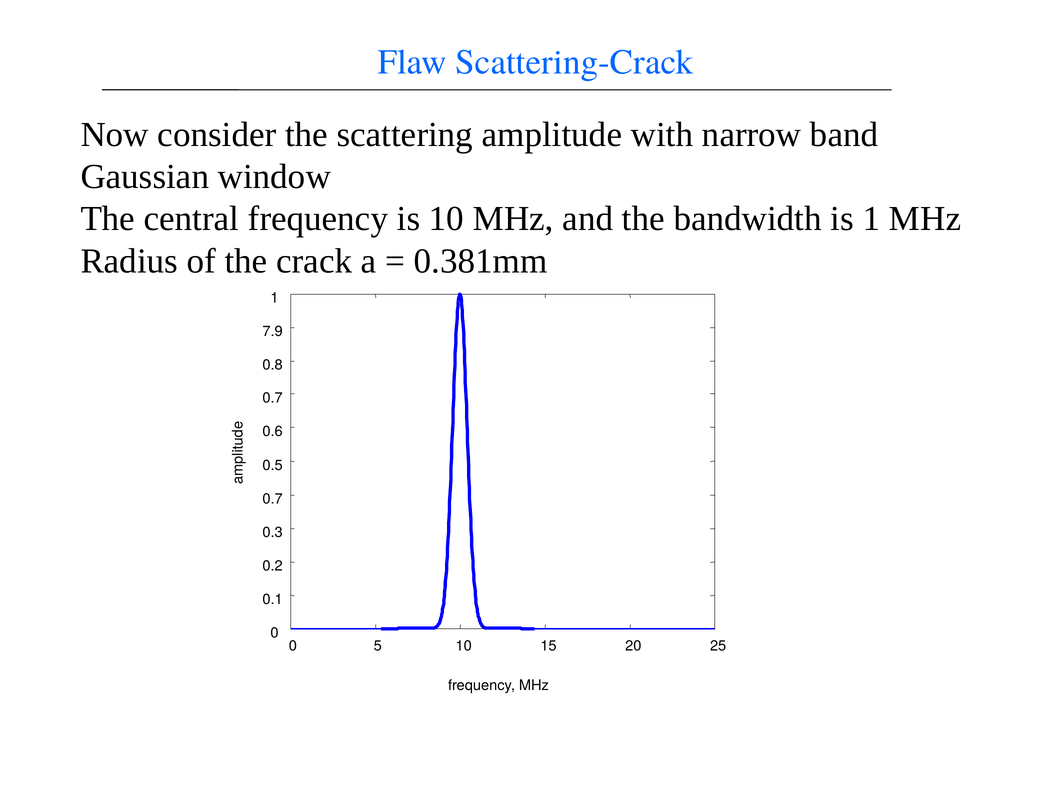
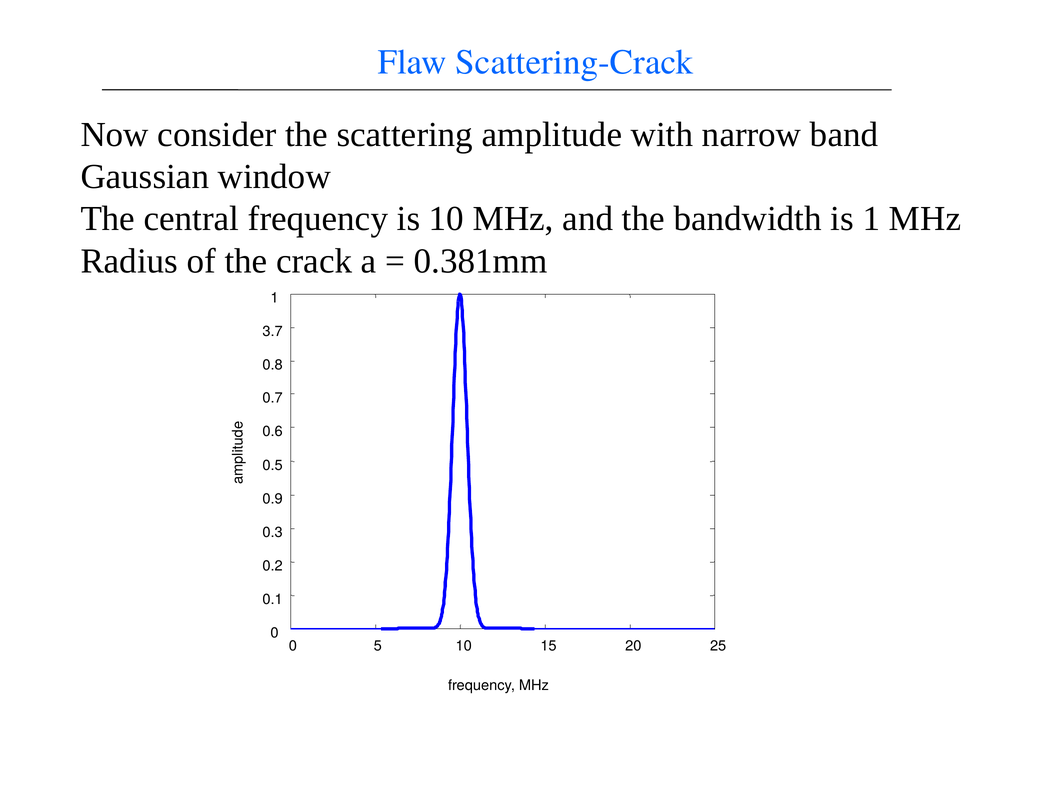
7.9: 7.9 -> 3.7
0.7 at (273, 499): 0.7 -> 0.9
